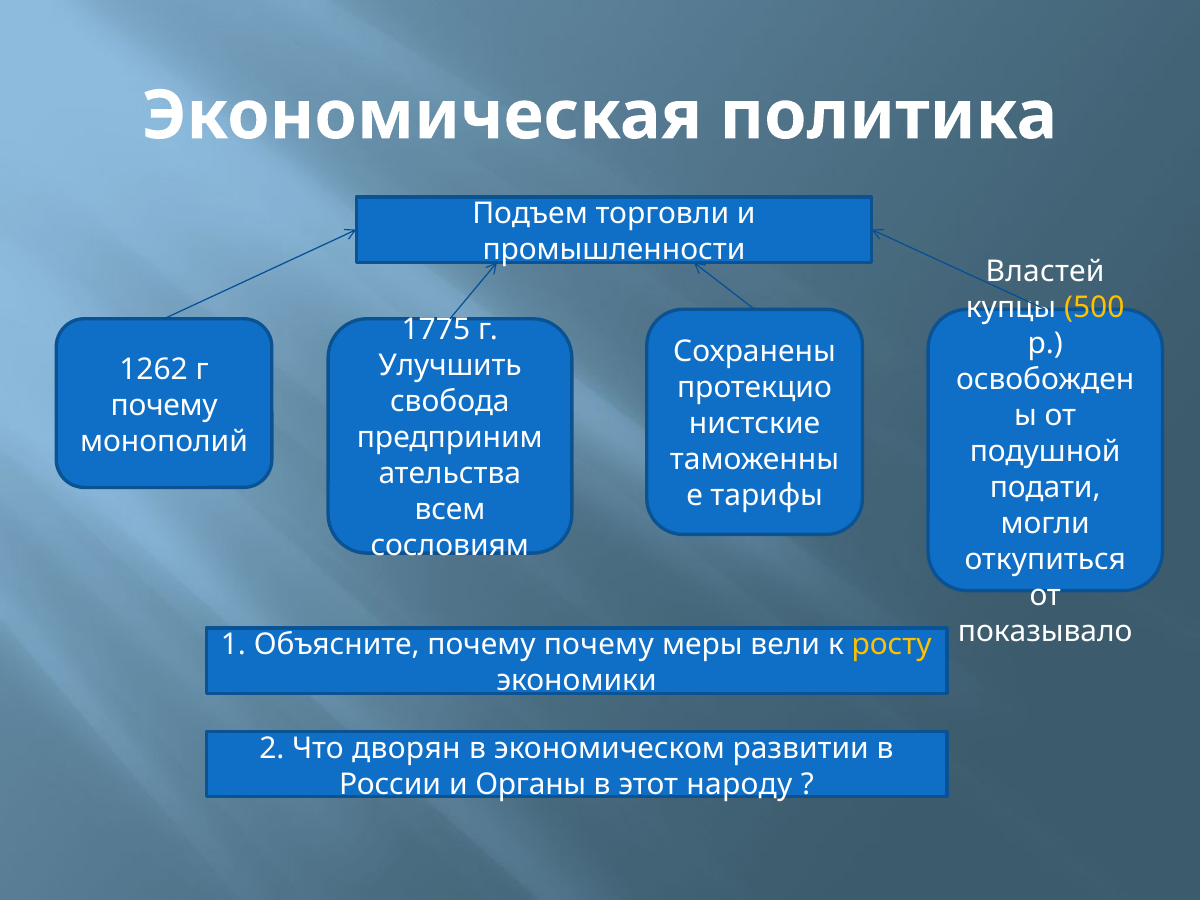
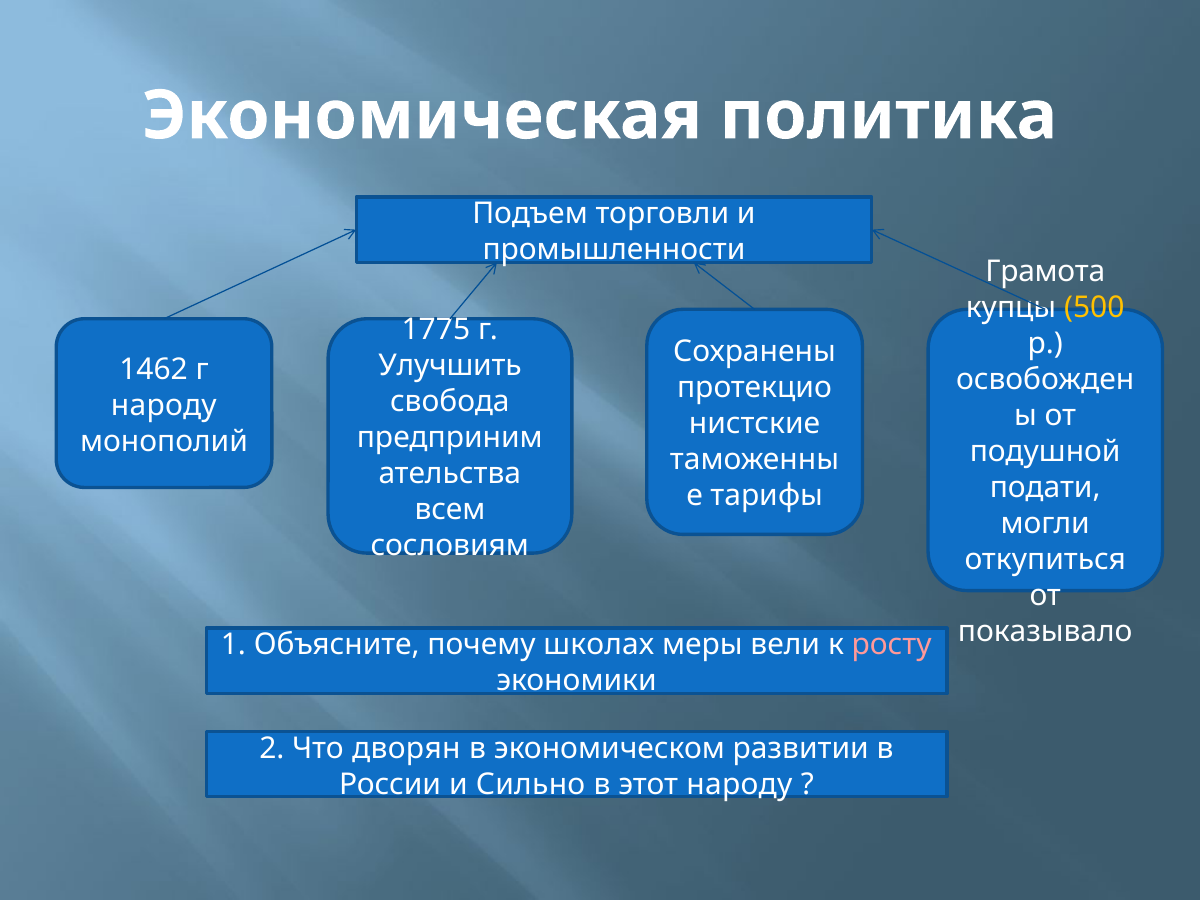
Властей: Властей -> Грамота
1262: 1262 -> 1462
почему at (164, 405): почему -> народу
почему почему: почему -> школах
росту colour: yellow -> pink
Органы: Органы -> Сильно
